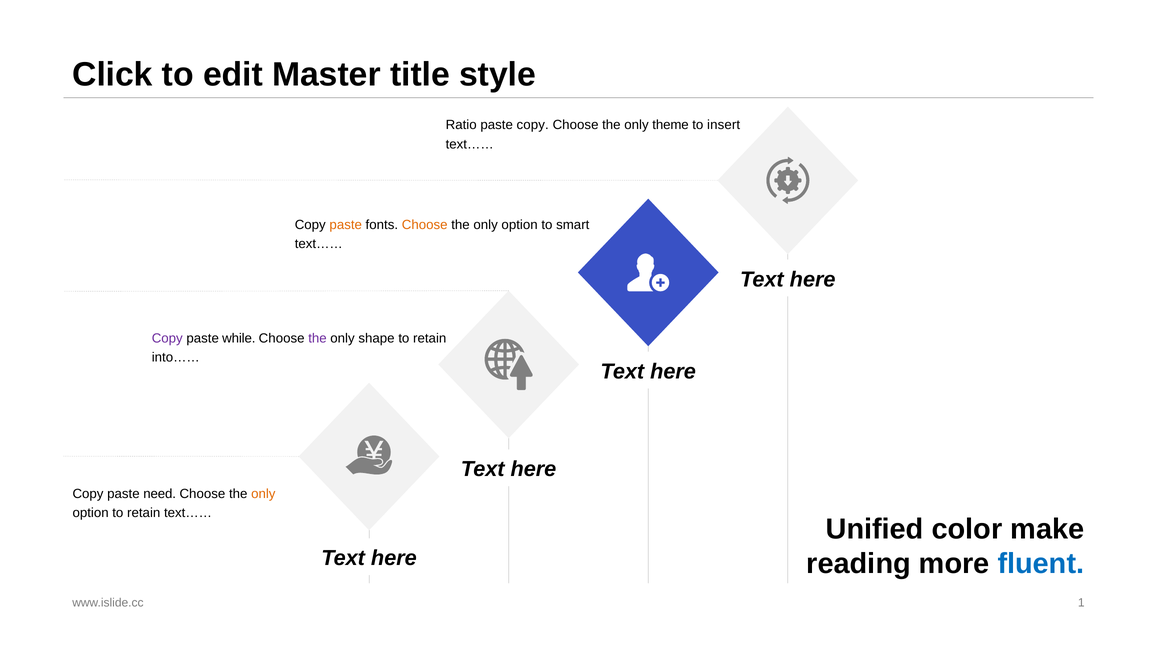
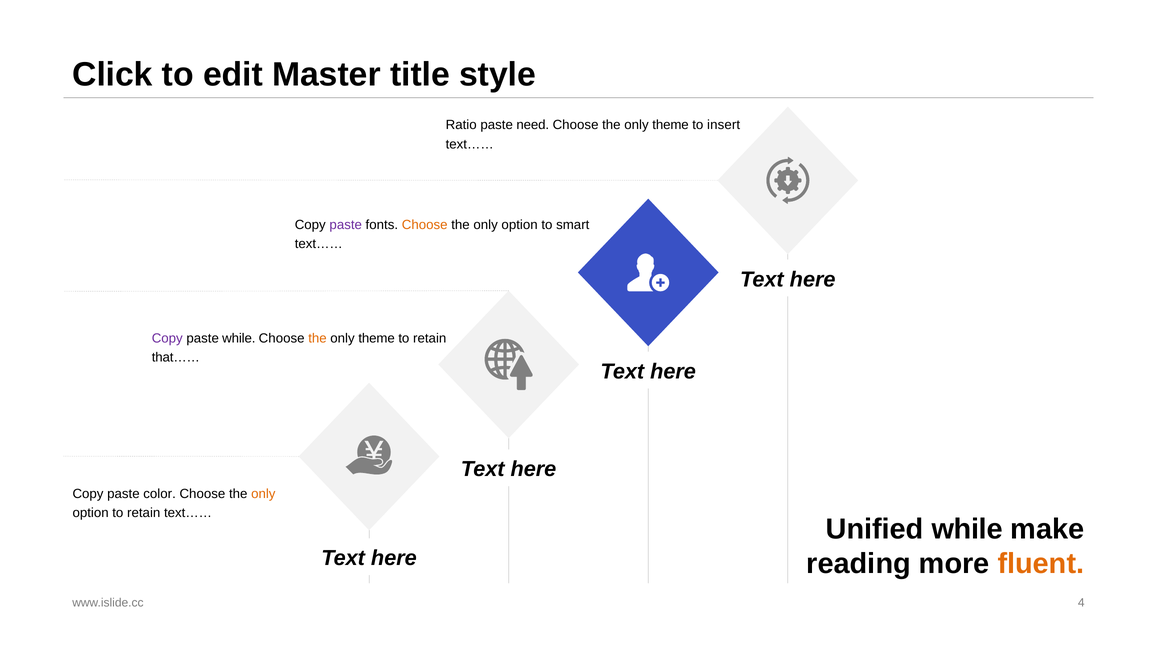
paste copy: copy -> need
paste at (346, 225) colour: orange -> purple
the at (317, 338) colour: purple -> orange
shape at (376, 338): shape -> theme
into……: into…… -> that……
need: need -> color
Unified color: color -> while
fluent colour: blue -> orange
1: 1 -> 4
